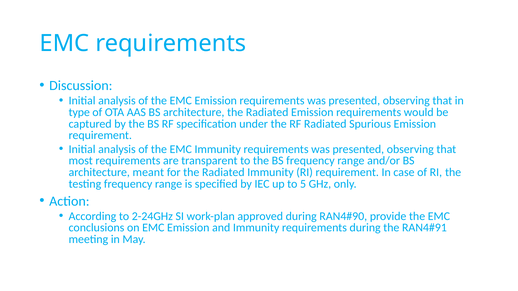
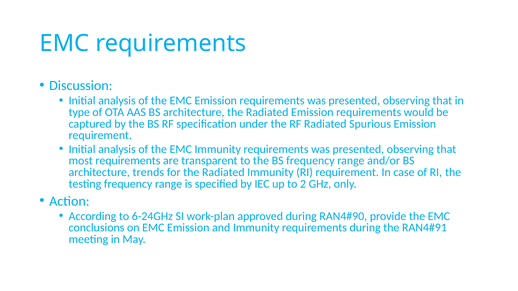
meant: meant -> trends
5: 5 -> 2
2-24GHz: 2-24GHz -> 6-24GHz
